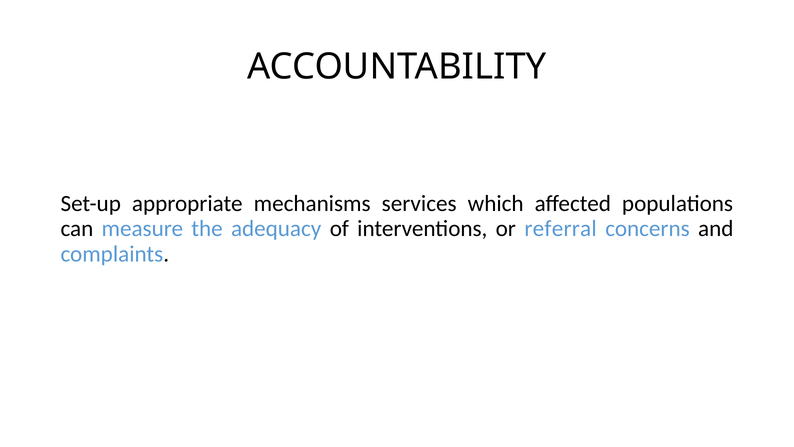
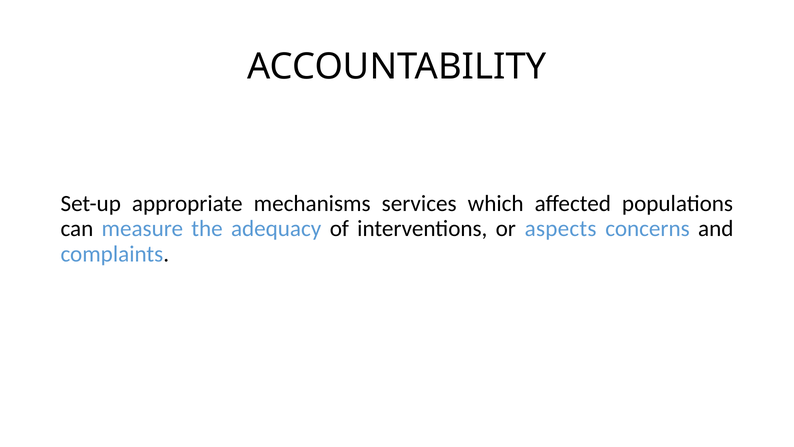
referral: referral -> aspects
